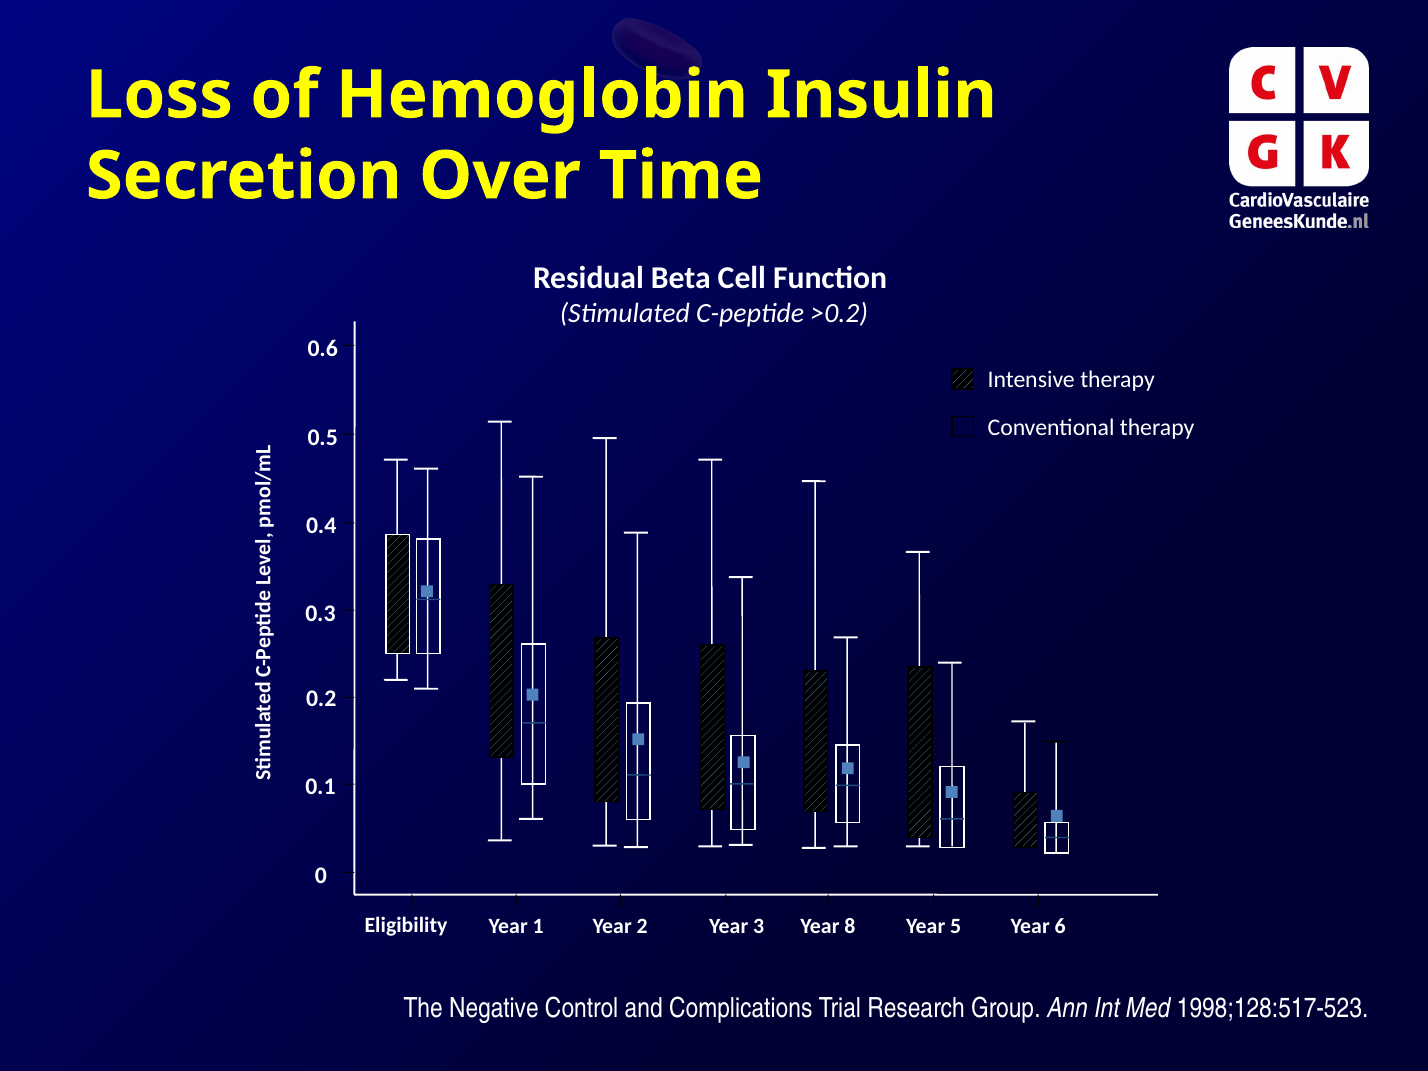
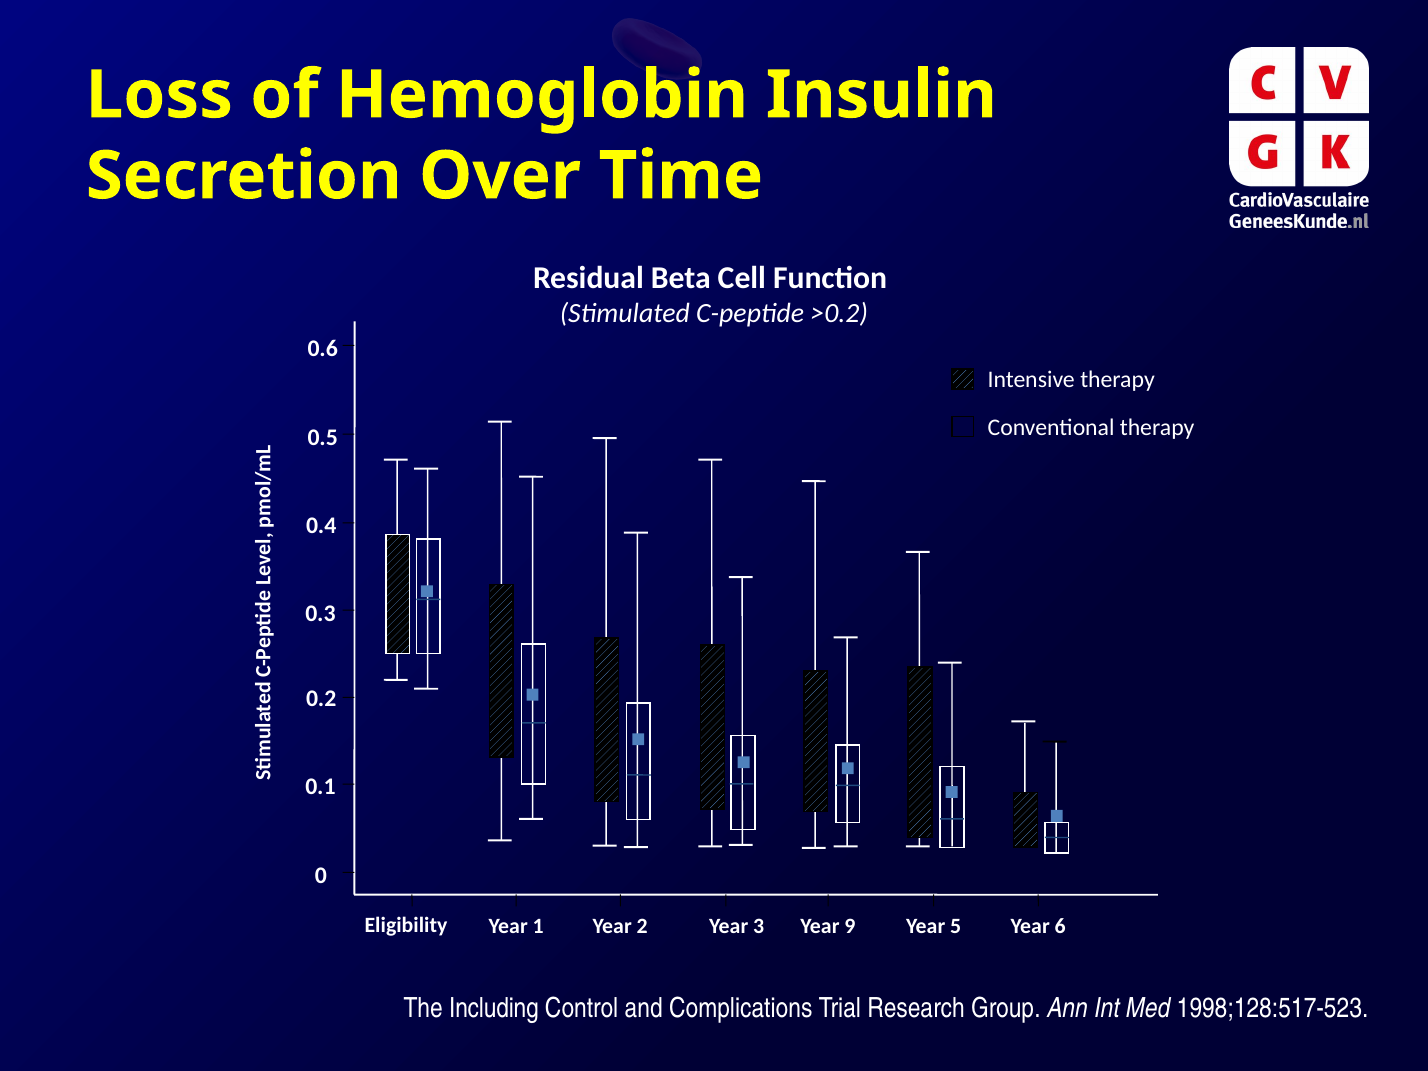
8: 8 -> 9
Negative: Negative -> Including
